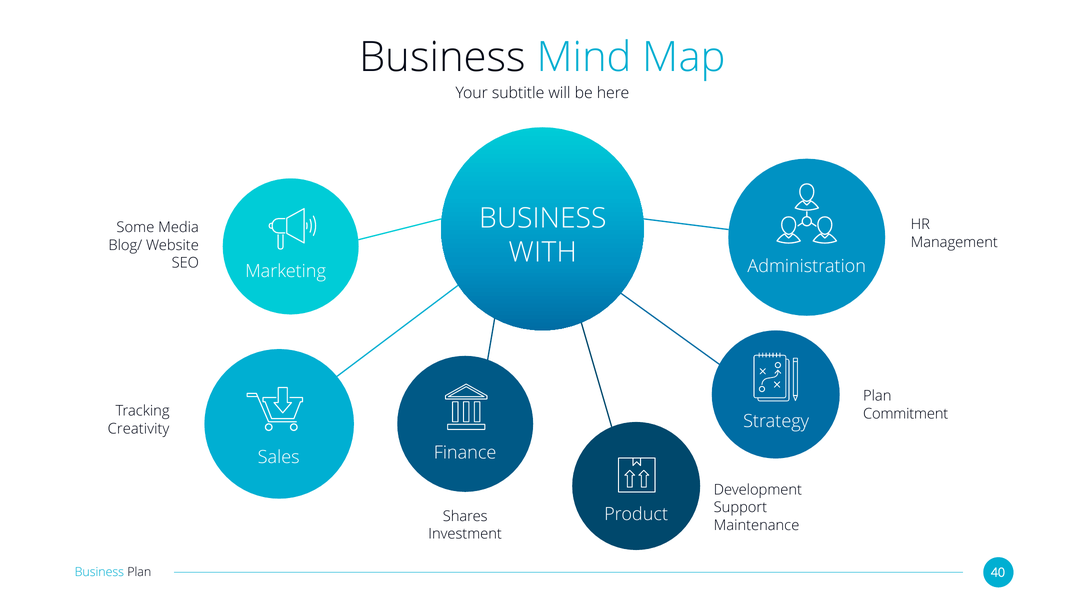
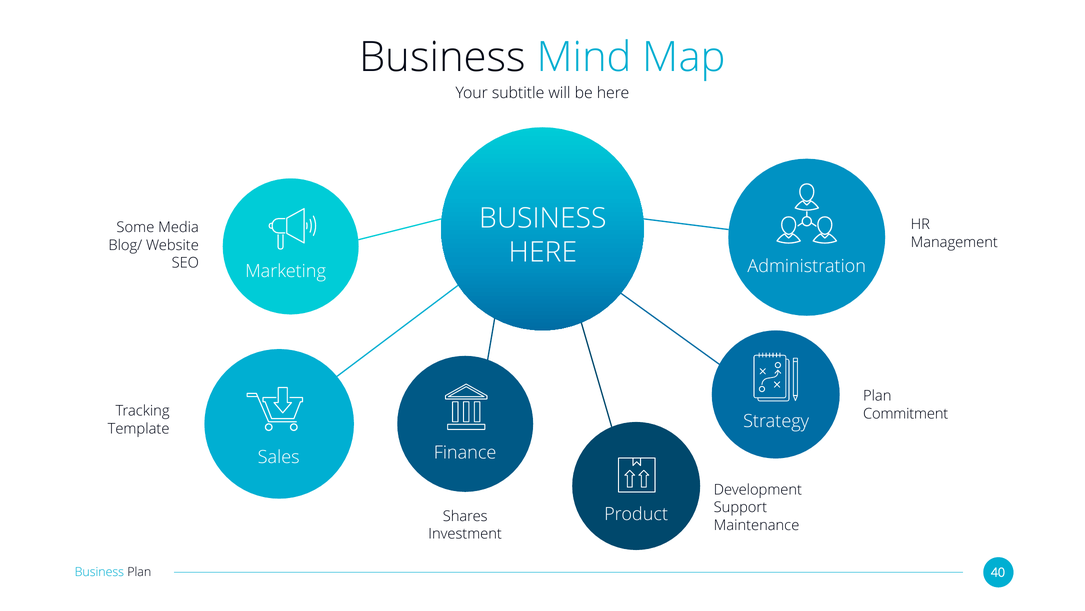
WITH at (543, 252): WITH -> HERE
Creativity: Creativity -> Template
